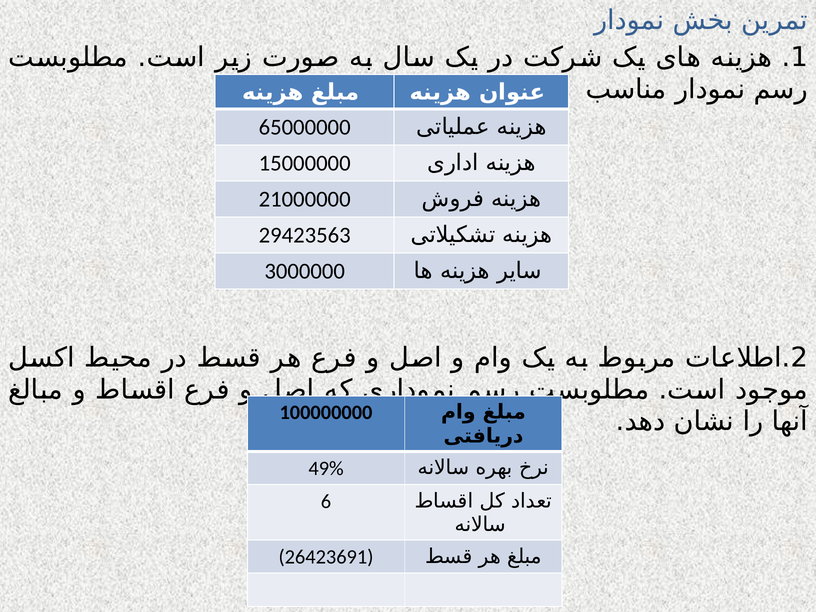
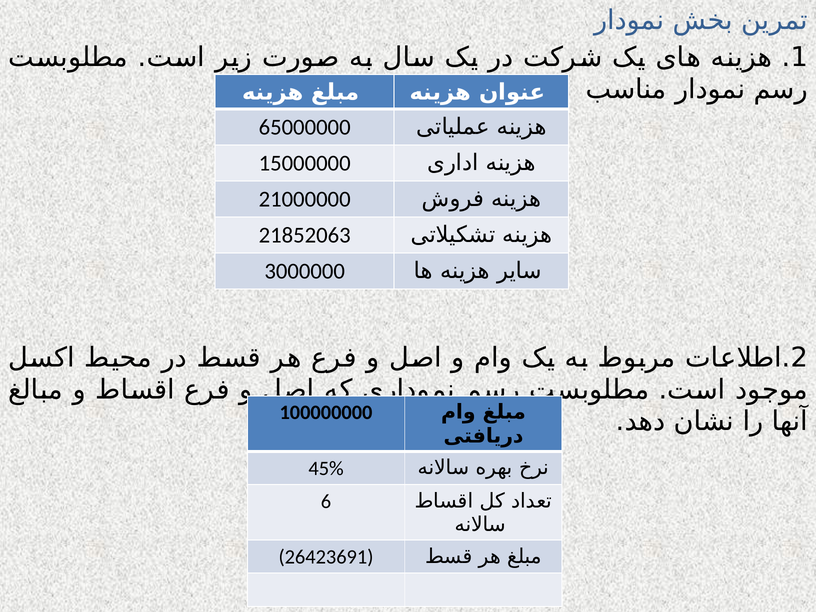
29423563: 29423563 -> 21852063
49%: 49% -> 45%
